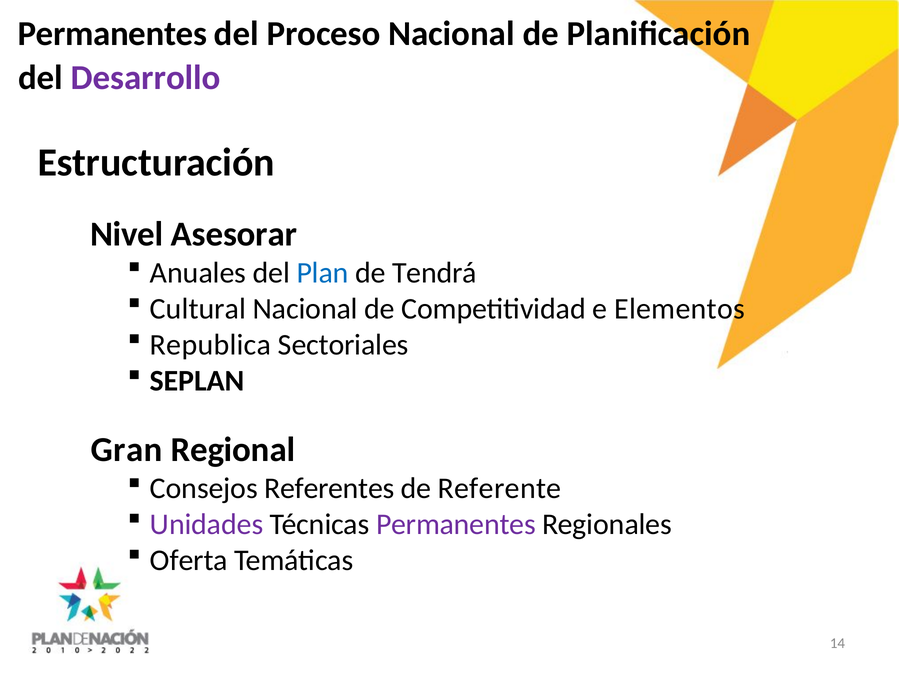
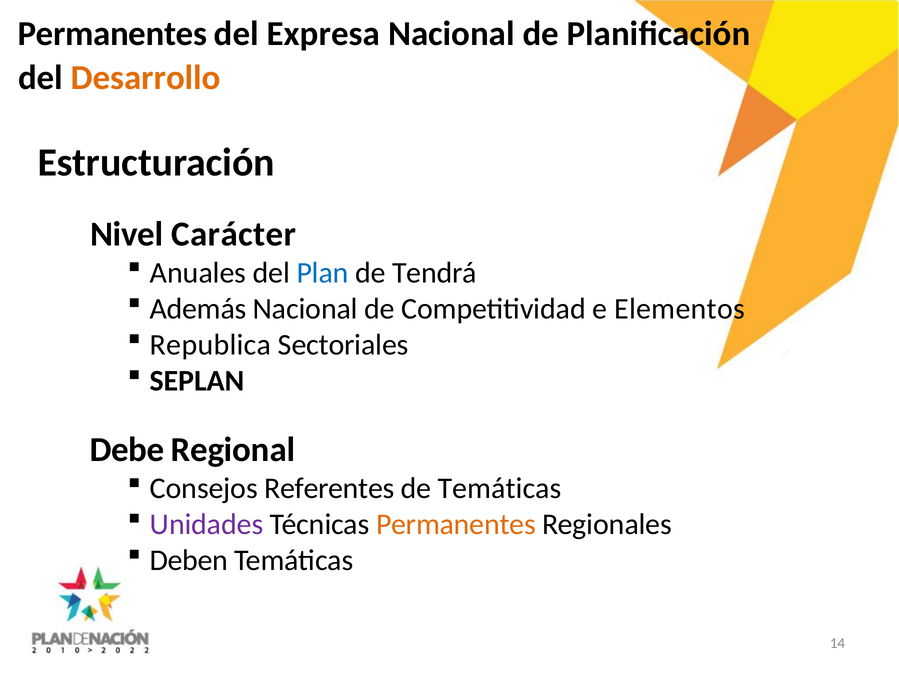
Proceso: Proceso -> Expresa
Desarrollo colour: purple -> orange
Asesorar: Asesorar -> Carácter
Cultural: Cultural -> Además
Gran: Gran -> Debe
de Referente: Referente -> Temáticas
Permanentes at (456, 525) colour: purple -> orange
Oferta: Oferta -> Deben
